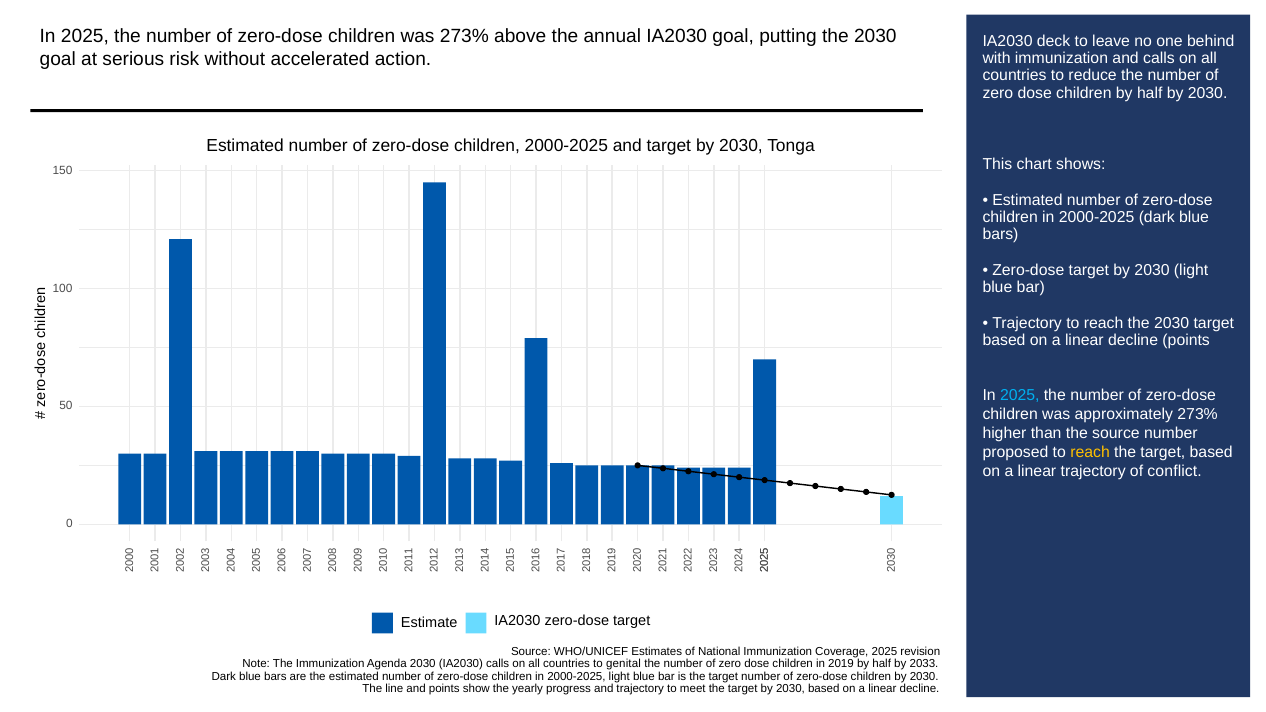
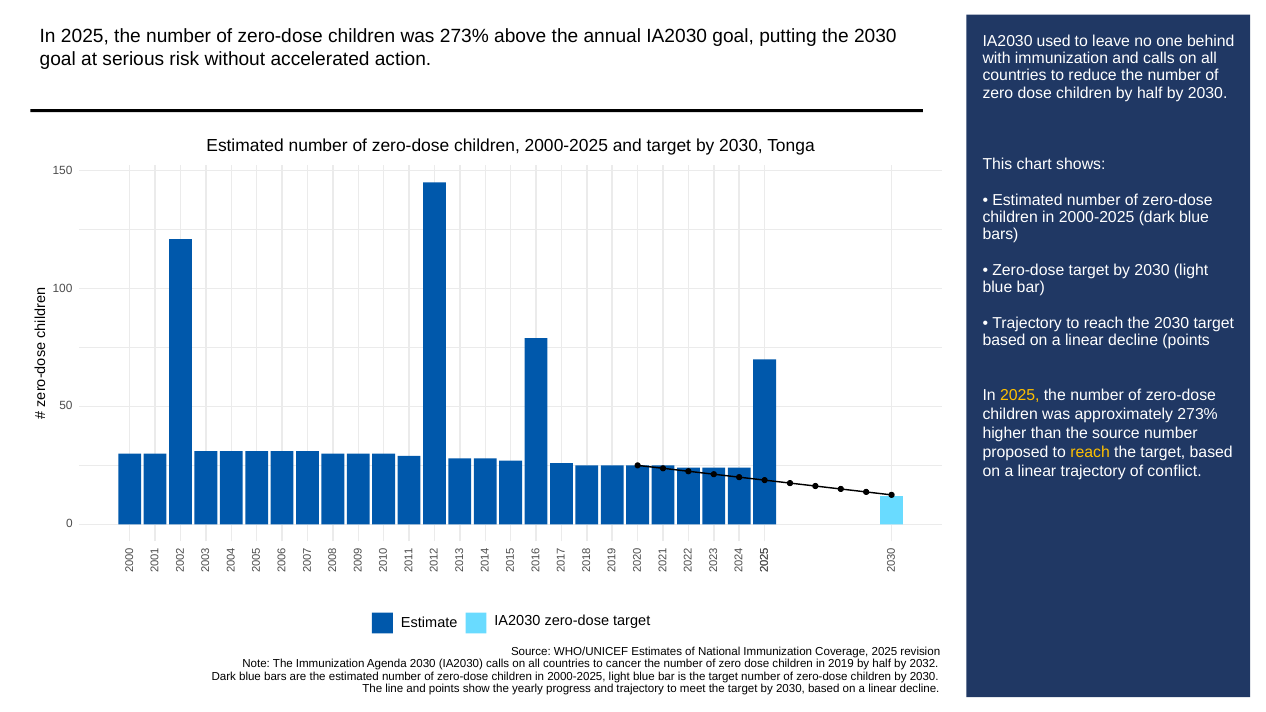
deck: deck -> used
2025 at (1020, 395) colour: light blue -> yellow
genital: genital -> cancer
2033: 2033 -> 2032
